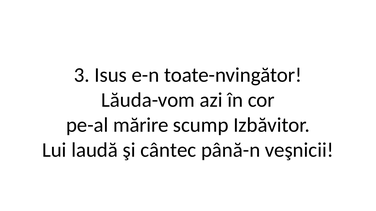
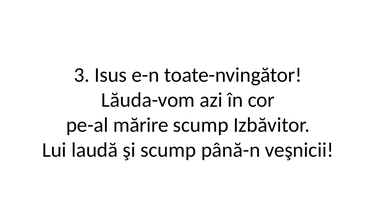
şi cântec: cântec -> scump
